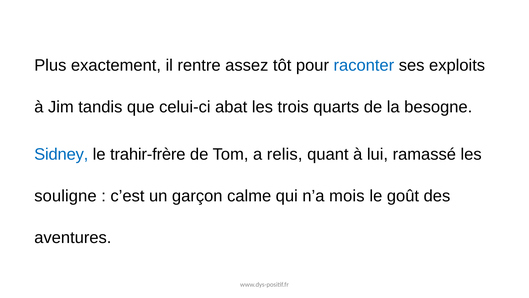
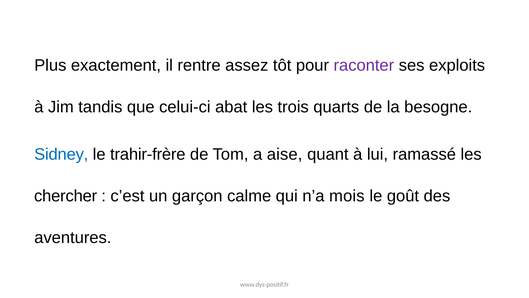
raconter colour: blue -> purple
relis: relis -> aise
souligne: souligne -> chercher
